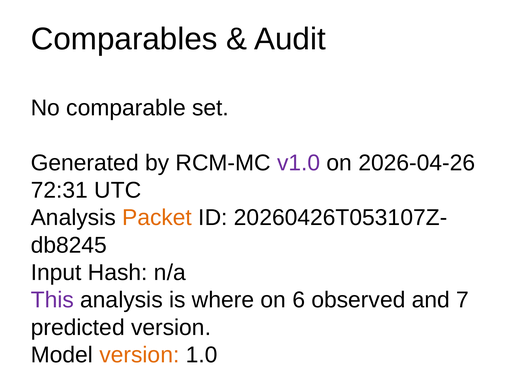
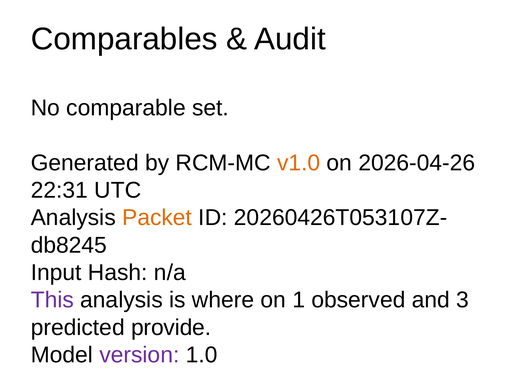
v1.0 colour: purple -> orange
72:31: 72:31 -> 22:31
6: 6 -> 1
7: 7 -> 3
predicted version: version -> provide
version at (139, 355) colour: orange -> purple
